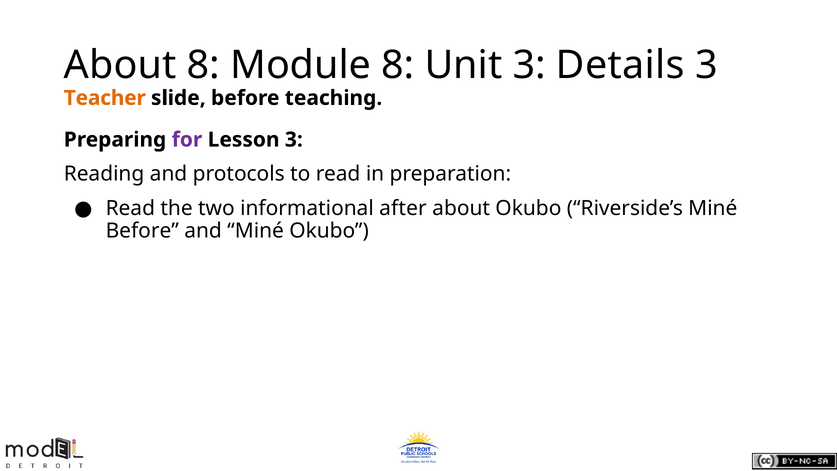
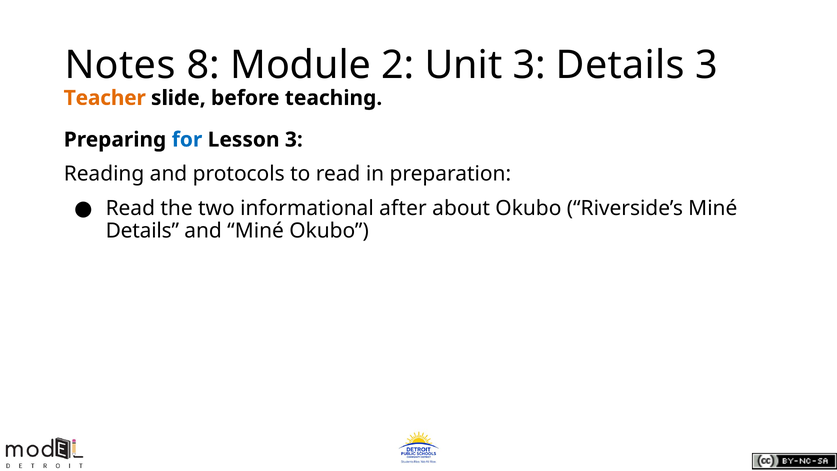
About at (120, 65): About -> Notes
Module 8: 8 -> 2
for colour: purple -> blue
Before at (142, 231): Before -> Details
